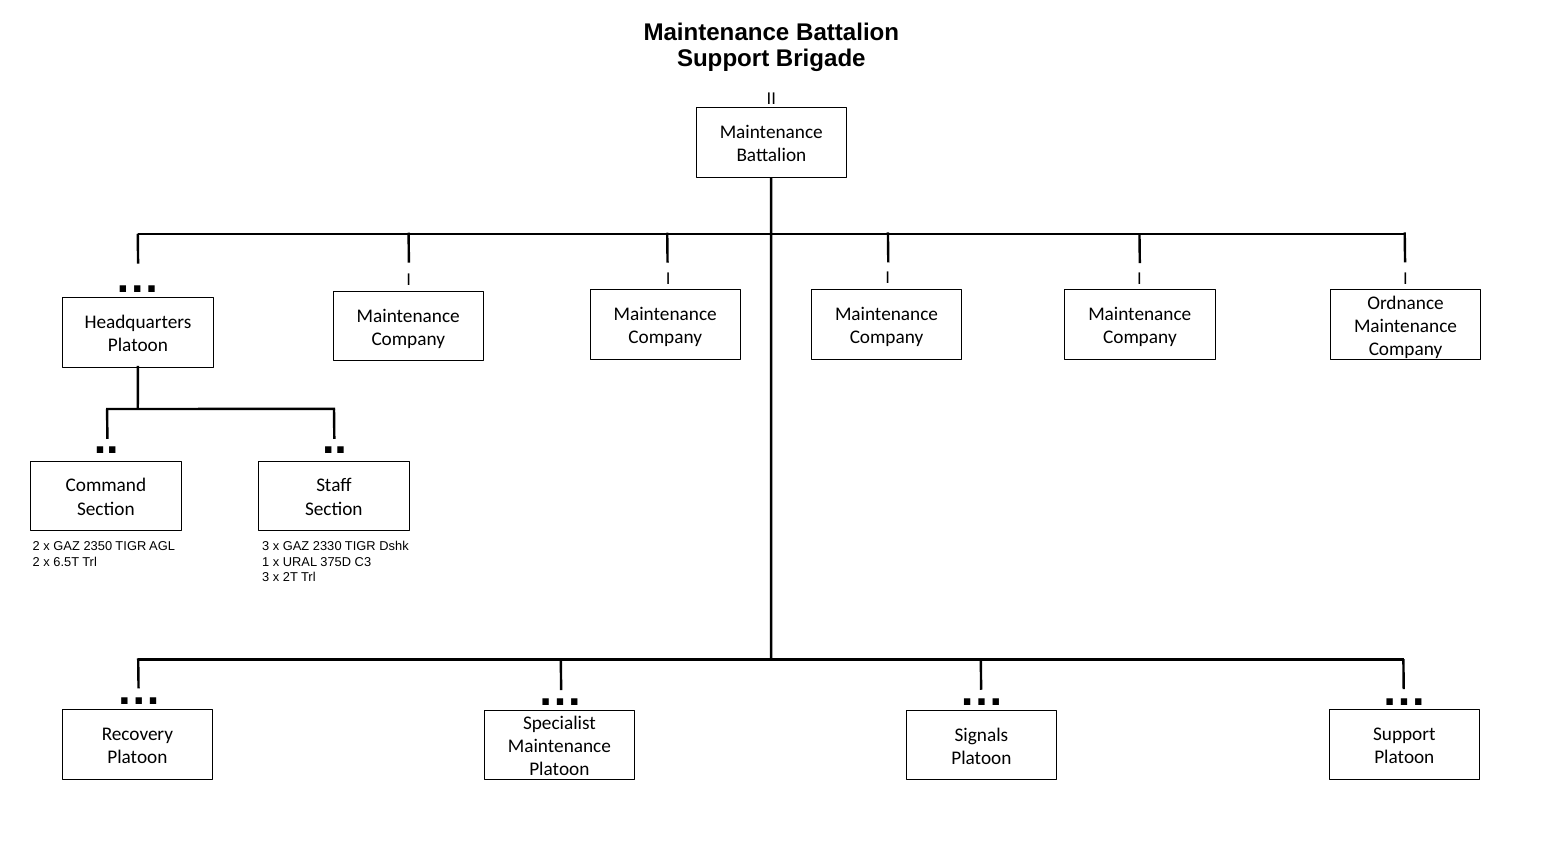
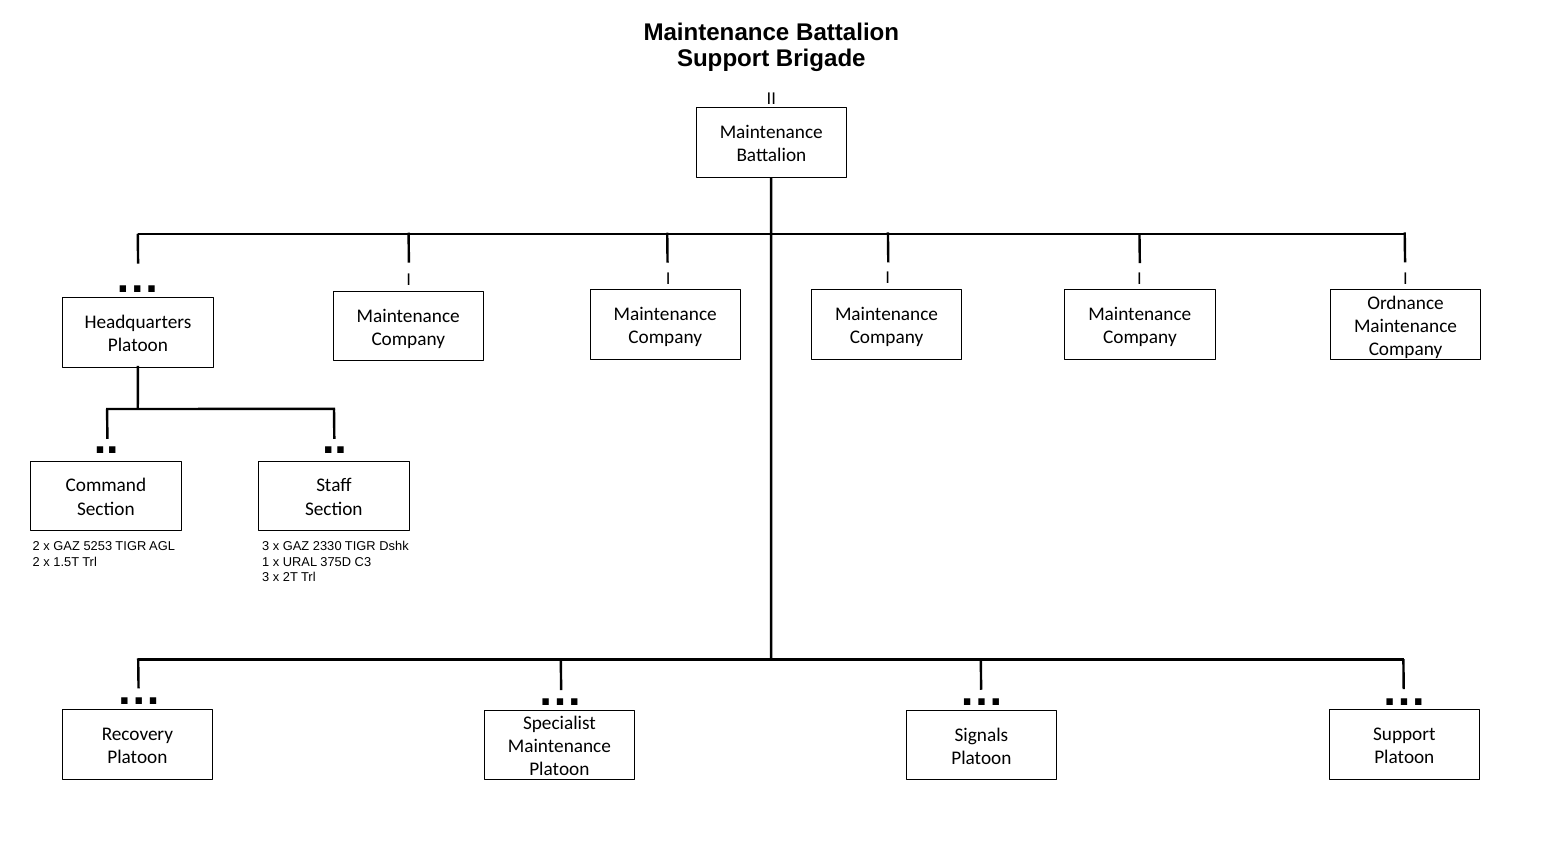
2350: 2350 -> 5253
6.5T: 6.5T -> 1.5T
